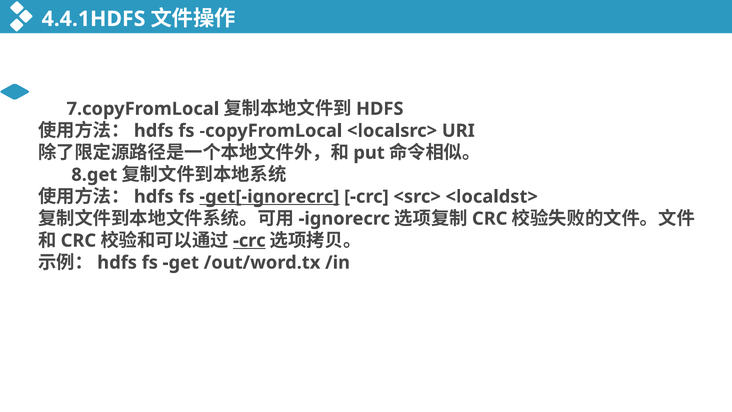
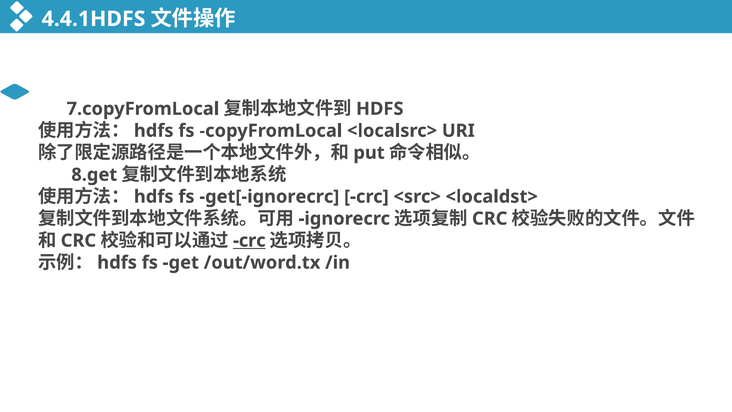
get[-ignorecrc underline: present -> none
